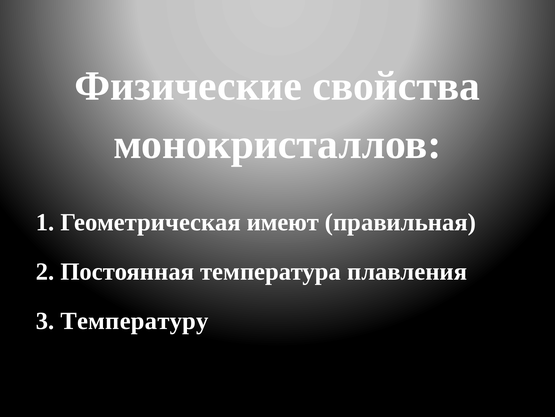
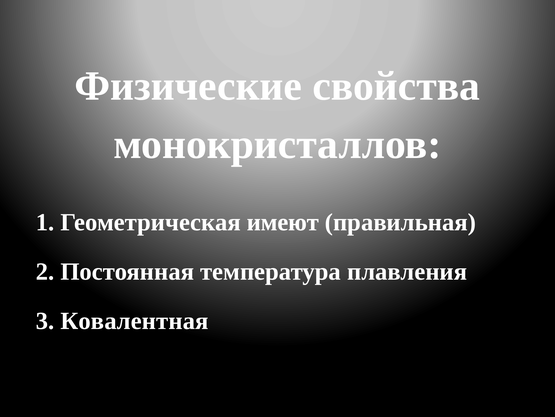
Температуру: Температуру -> Ковалентная
